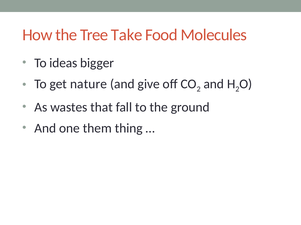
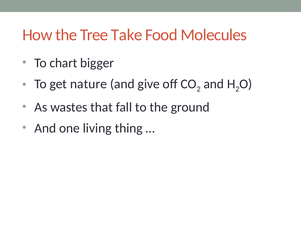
ideas: ideas -> chart
them: them -> living
